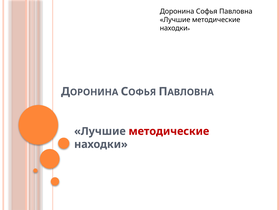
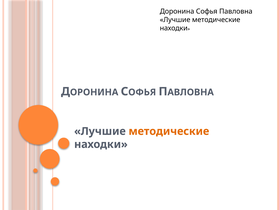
методические at (169, 131) colour: red -> orange
